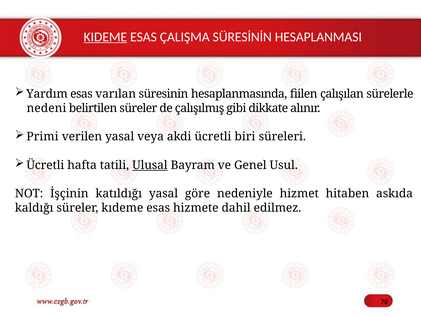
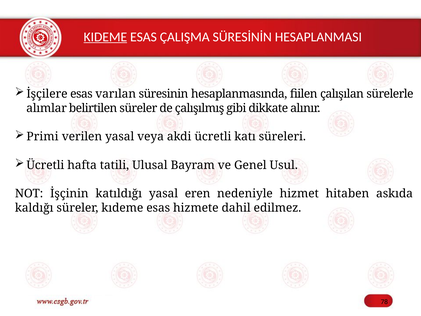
Yardım: Yardım -> İşçilere
nedeni: nedeni -> alımlar
biri: biri -> katı
Ulusal underline: present -> none
göre: göre -> eren
